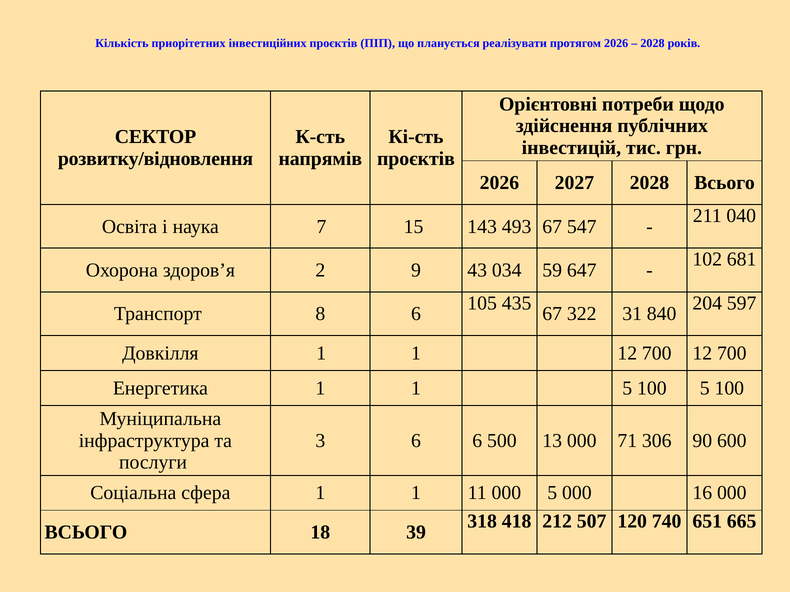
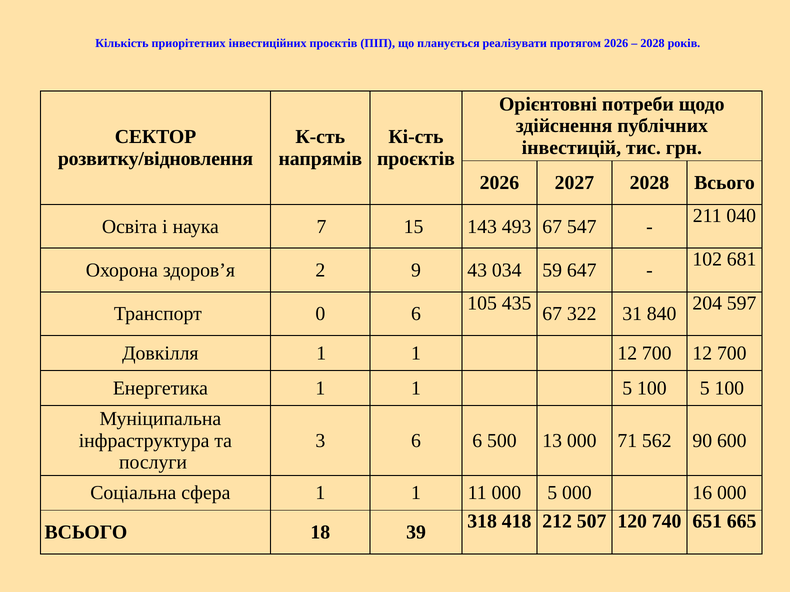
8: 8 -> 0
306: 306 -> 562
